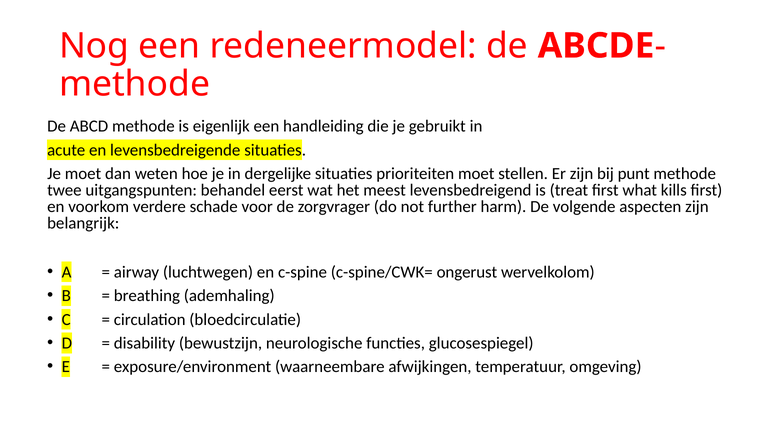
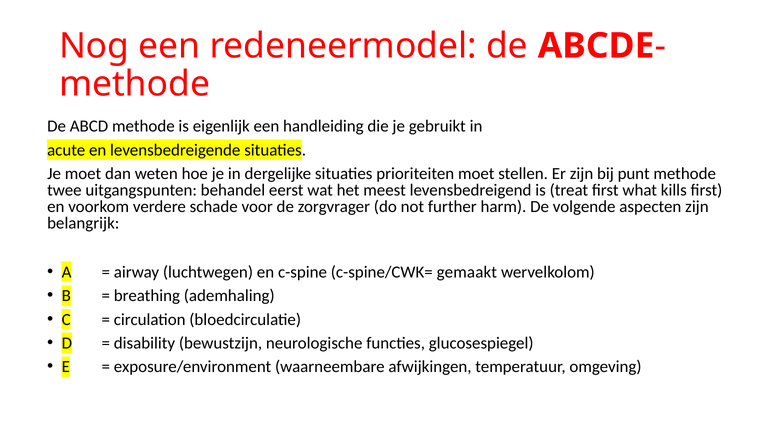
ongerust: ongerust -> gemaakt
